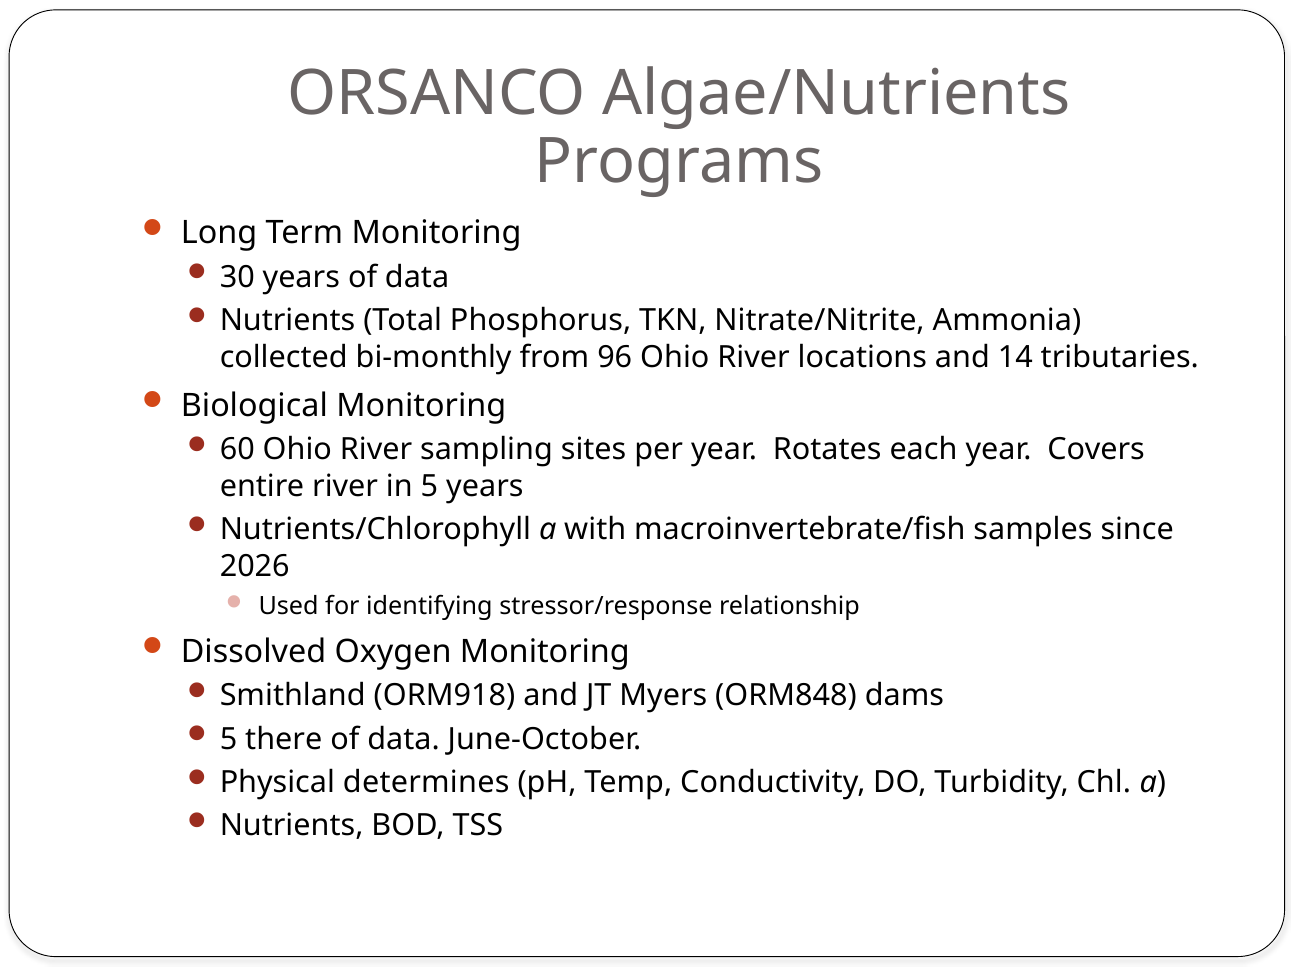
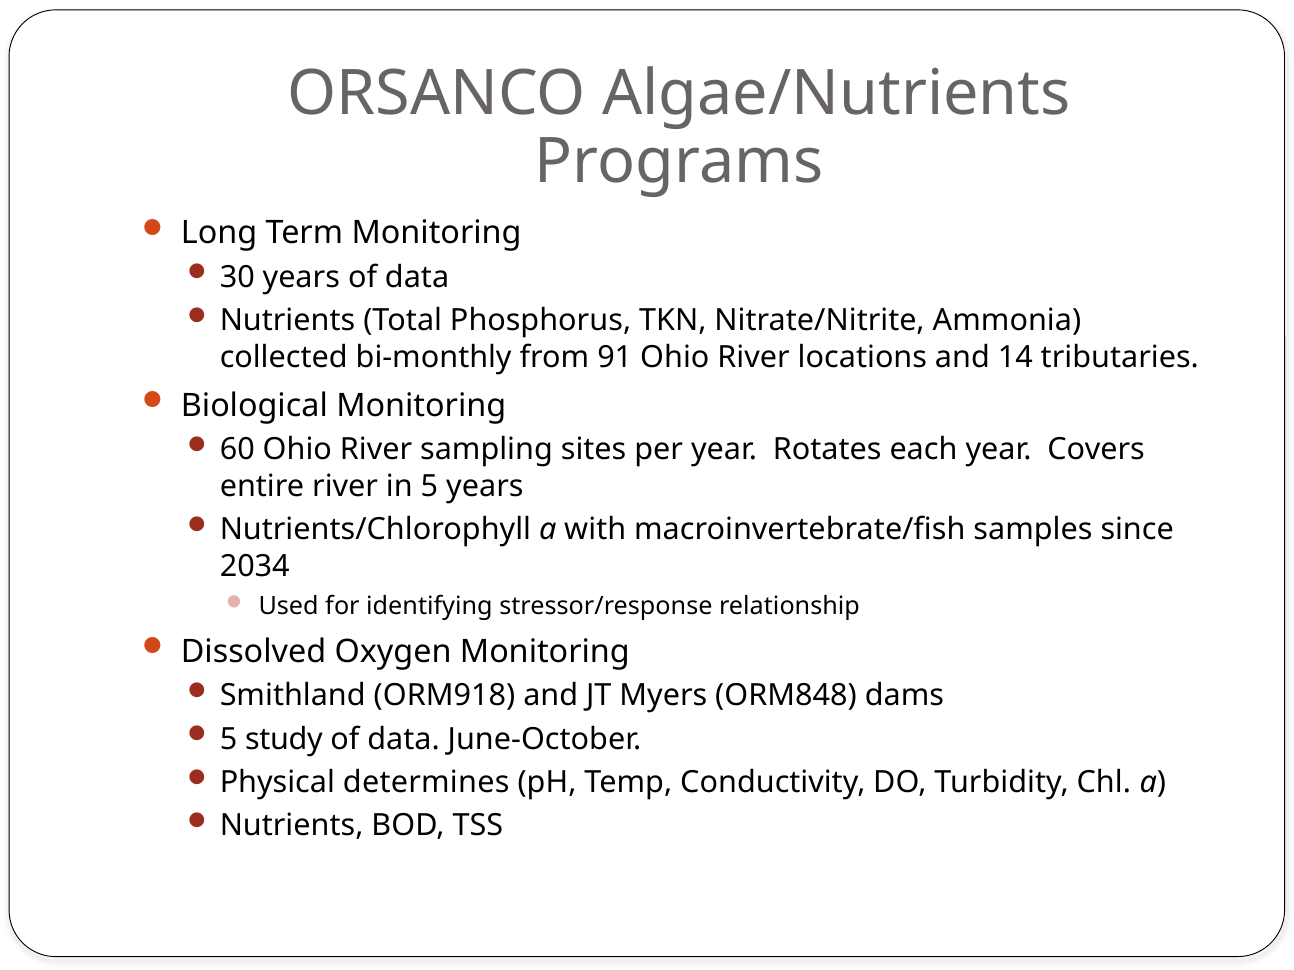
96: 96 -> 91
2026: 2026 -> 2034
there: there -> study
